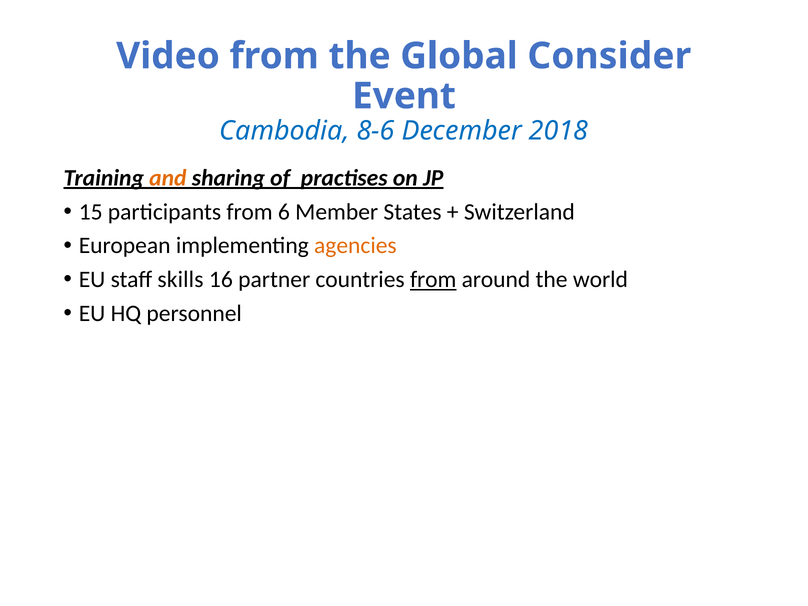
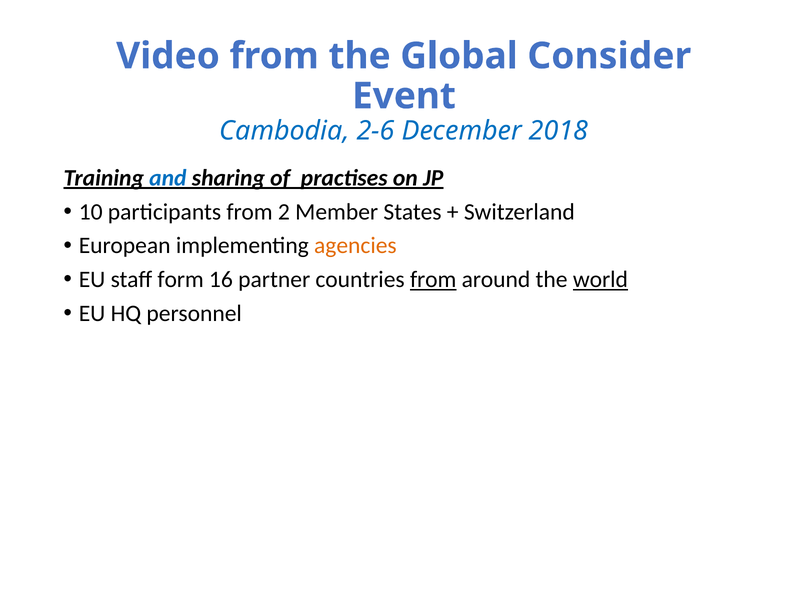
8-6: 8-6 -> 2-6
and colour: orange -> blue
15: 15 -> 10
6: 6 -> 2
skills: skills -> form
world underline: none -> present
